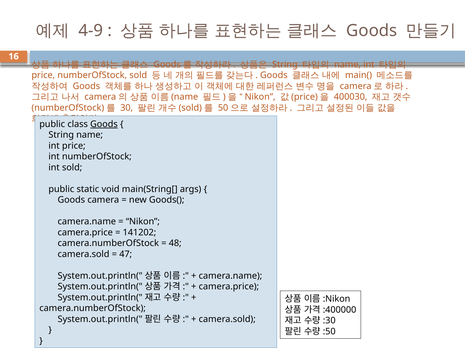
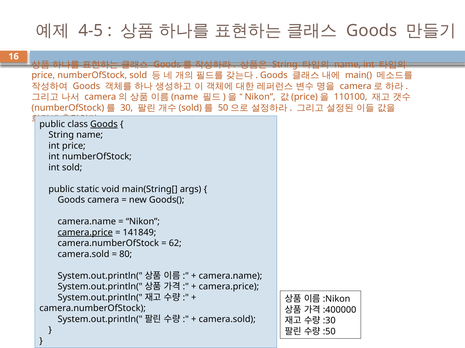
4-9: 4-9 -> 4-5
400030: 400030 -> 110100
camera.price at (85, 233) underline: none -> present
141202: 141202 -> 141849
48: 48 -> 62
47: 47 -> 80
